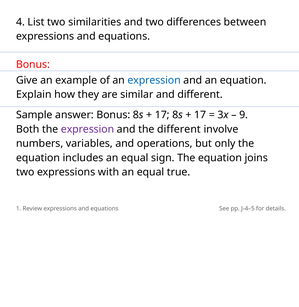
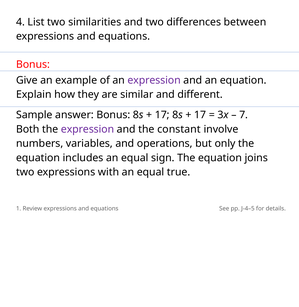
expression at (154, 80) colour: blue -> purple
9: 9 -> 7
the different: different -> constant
